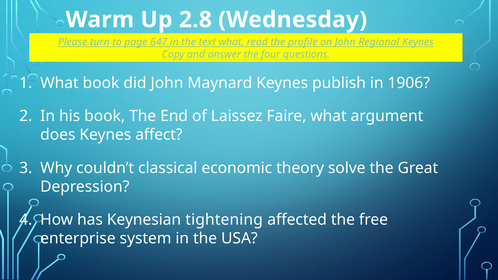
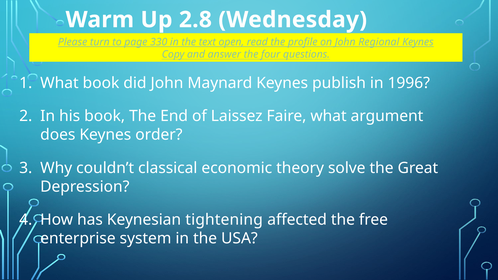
647: 647 -> 330
text what: what -> open
1906: 1906 -> 1996
affect: affect -> order
